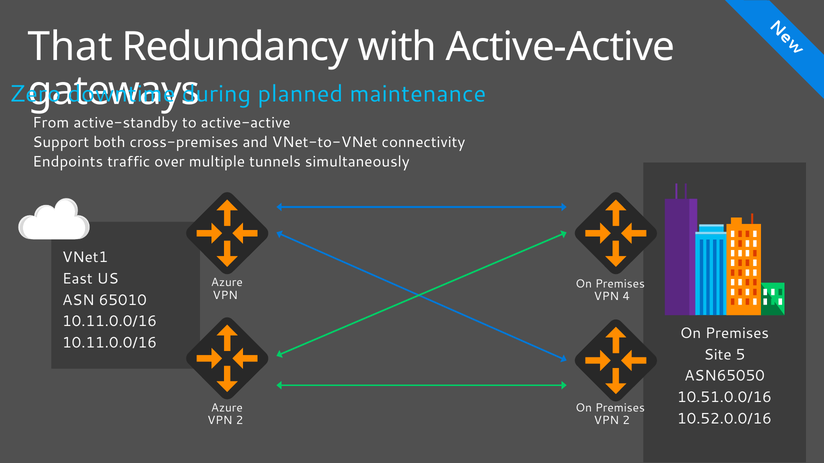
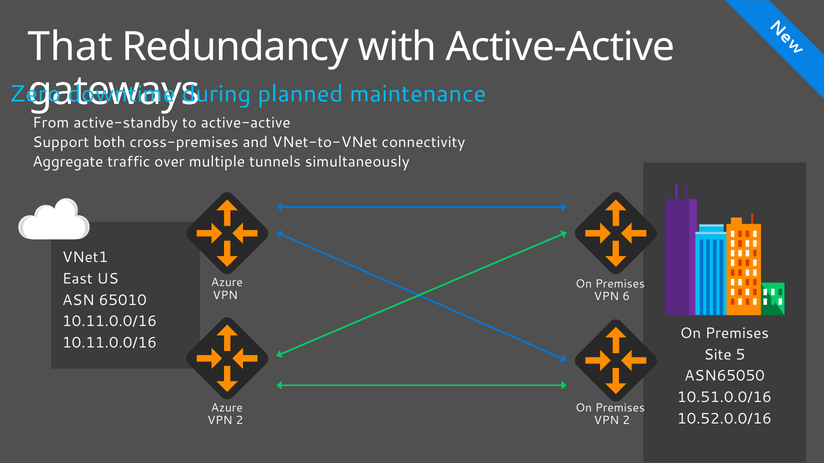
Endpoints: Endpoints -> Aggregate
4: 4 -> 6
